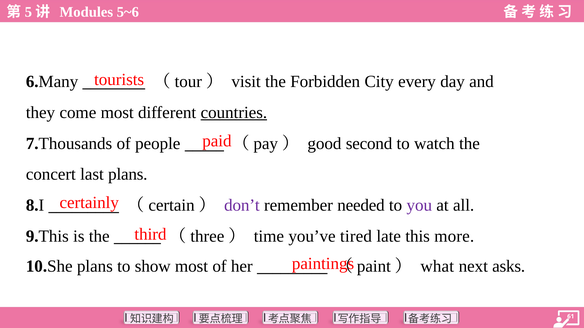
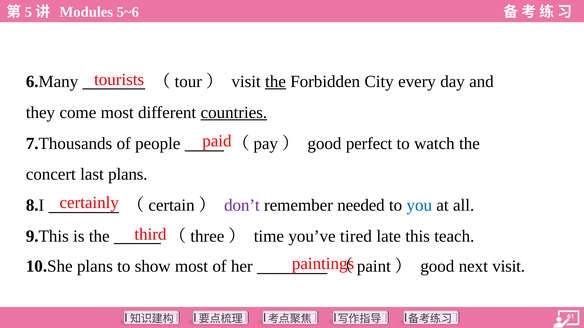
the at (276, 82) underline: none -> present
second: second -> perfect
you colour: purple -> blue
more: more -> teach
（paint） what: what -> good
next asks: asks -> visit
